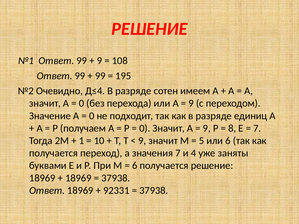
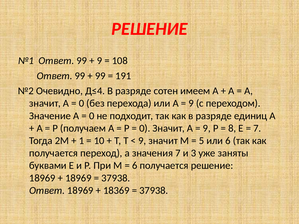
195: 195 -> 191
4: 4 -> 3
92331: 92331 -> 18369
